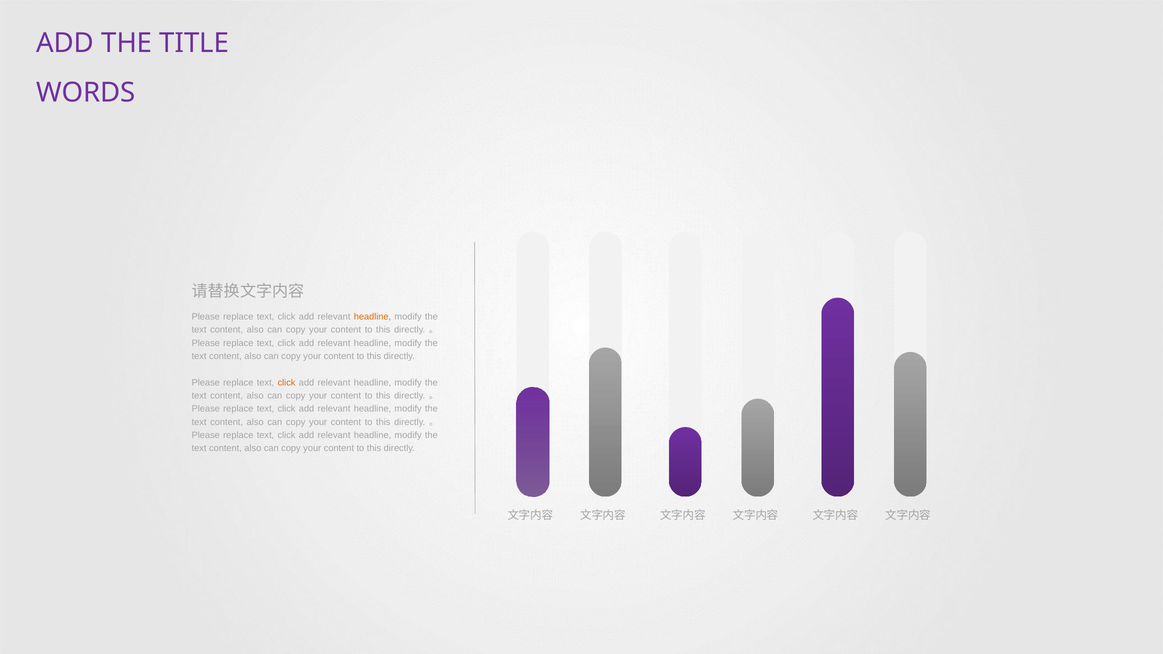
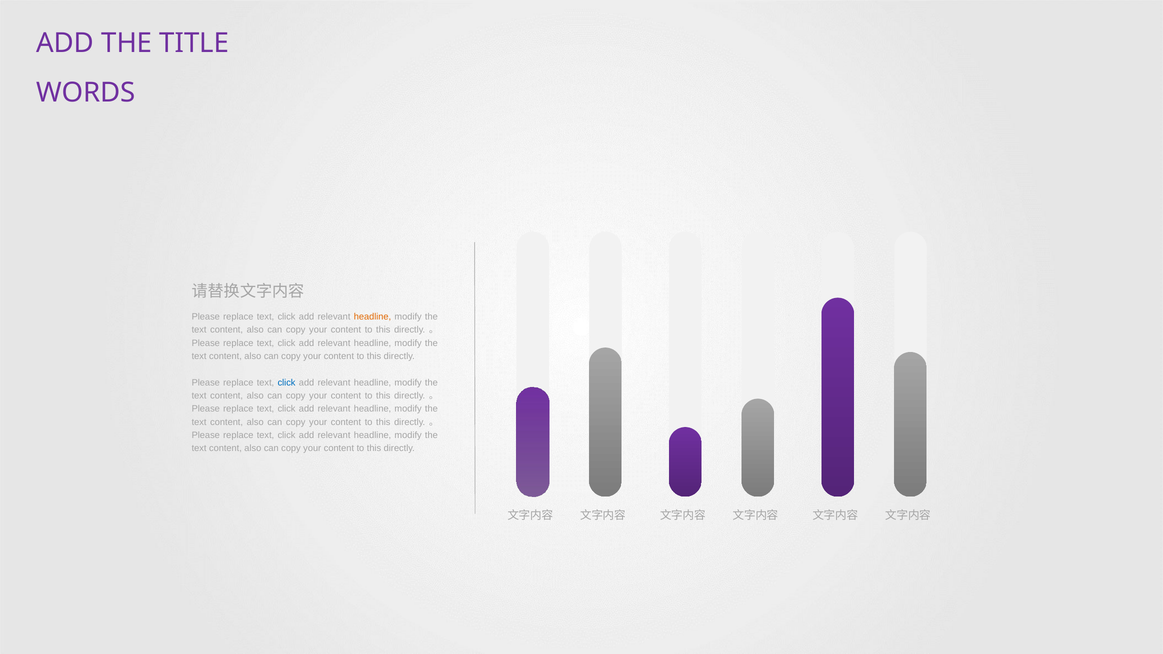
click at (287, 383) colour: orange -> blue
